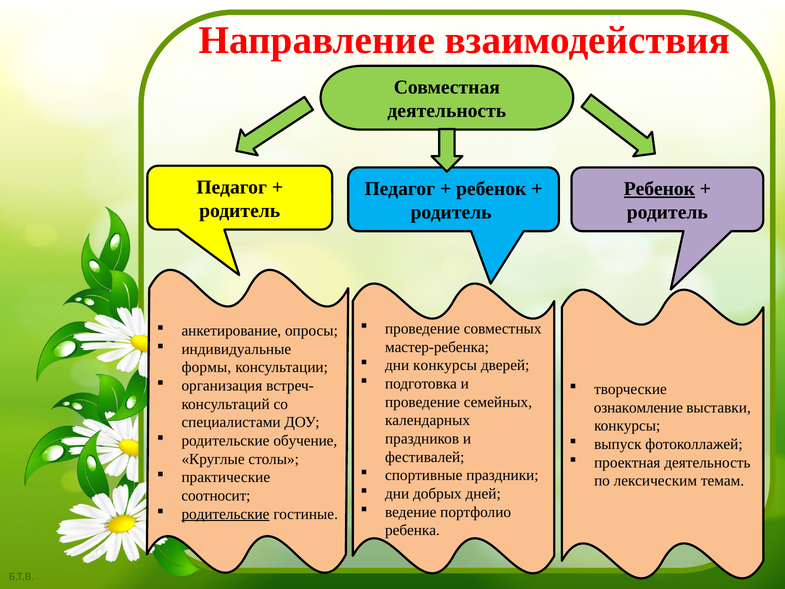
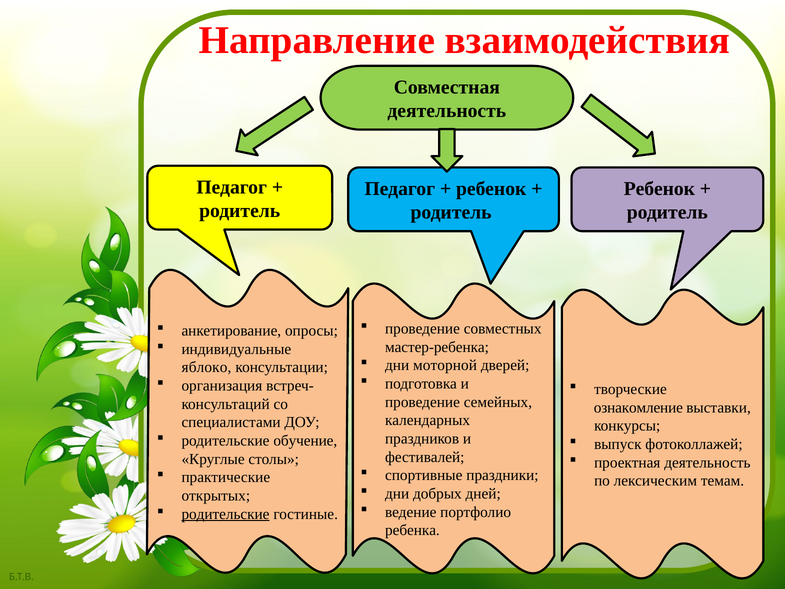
Ребенок at (659, 189) underline: present -> none
дни конкурсы: конкурсы -> моторной
формы: формы -> яблоко
соотносит: соотносит -> открытых
